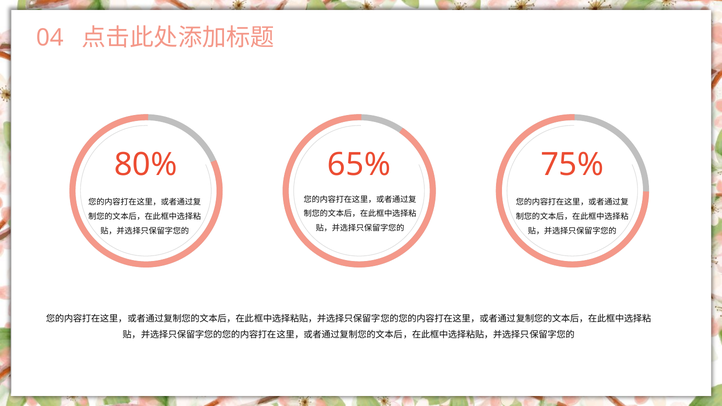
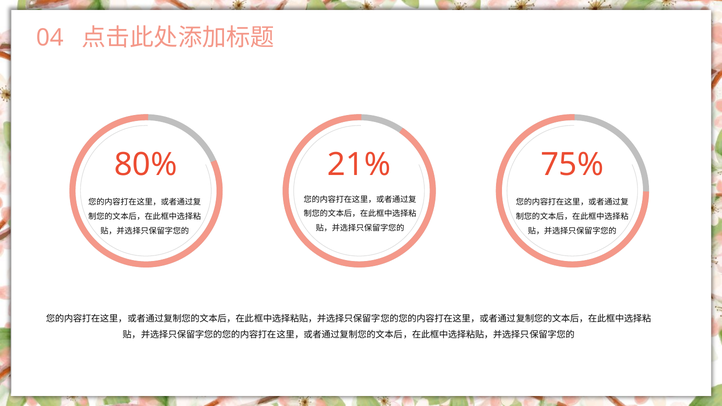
65%: 65% -> 21%
